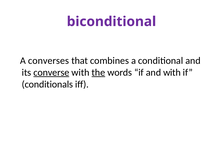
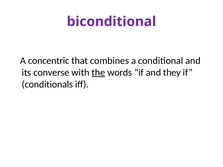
converses: converses -> concentric
converse underline: present -> none
and with: with -> they
